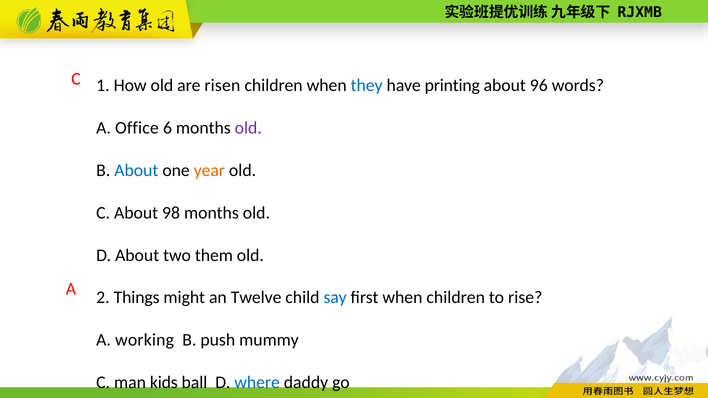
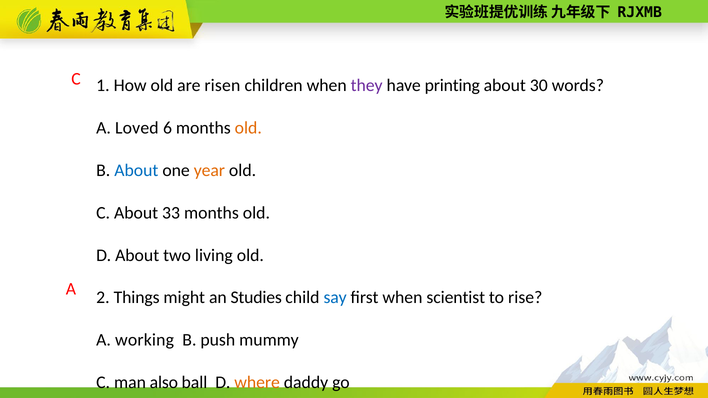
they colour: blue -> purple
96: 96 -> 30
Office: Office -> Loved
old at (248, 128) colour: purple -> orange
98: 98 -> 33
them: them -> living
Twelve: Twelve -> Studies
when children: children -> scientist
kids: kids -> also
where colour: blue -> orange
